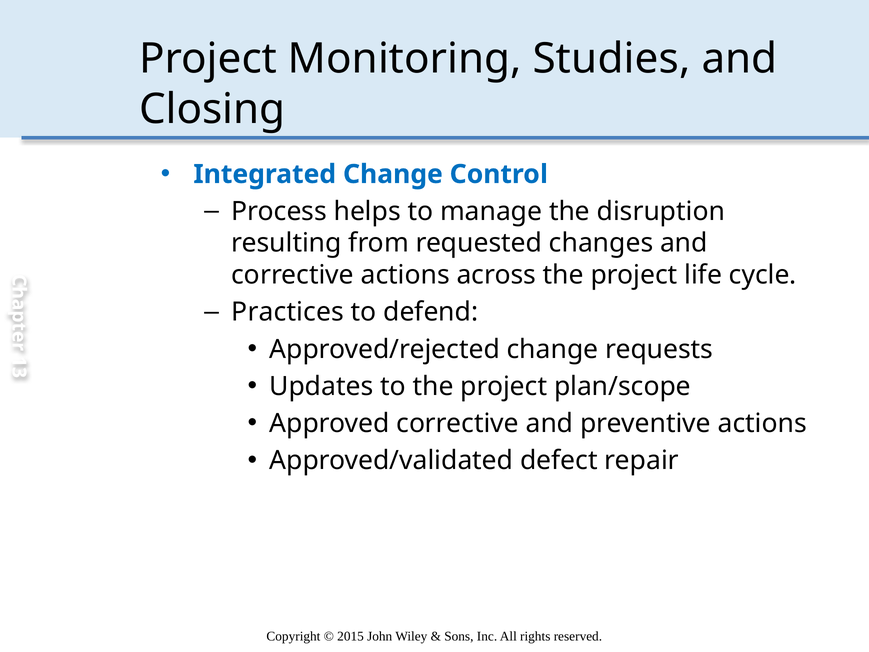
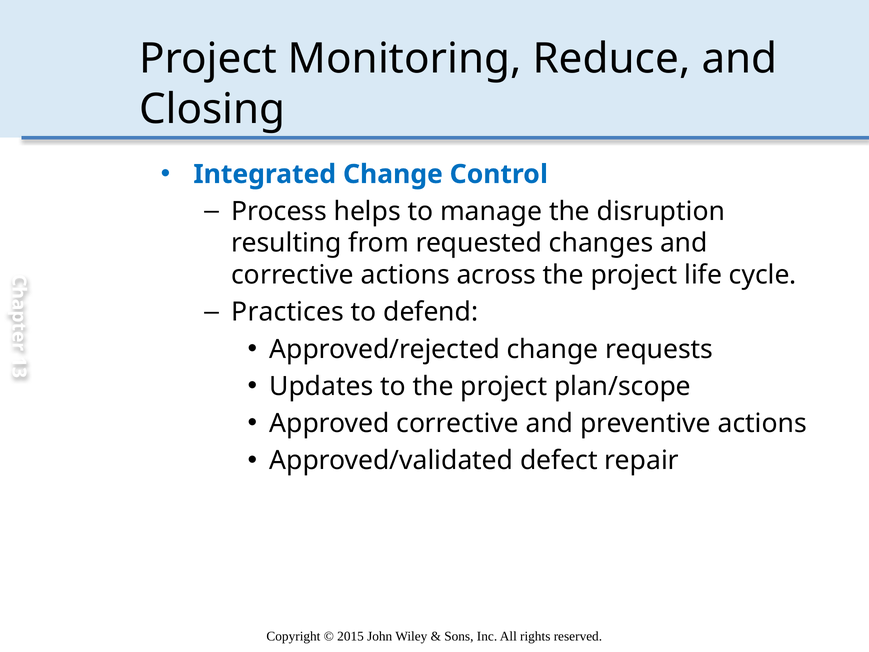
Studies: Studies -> Reduce
